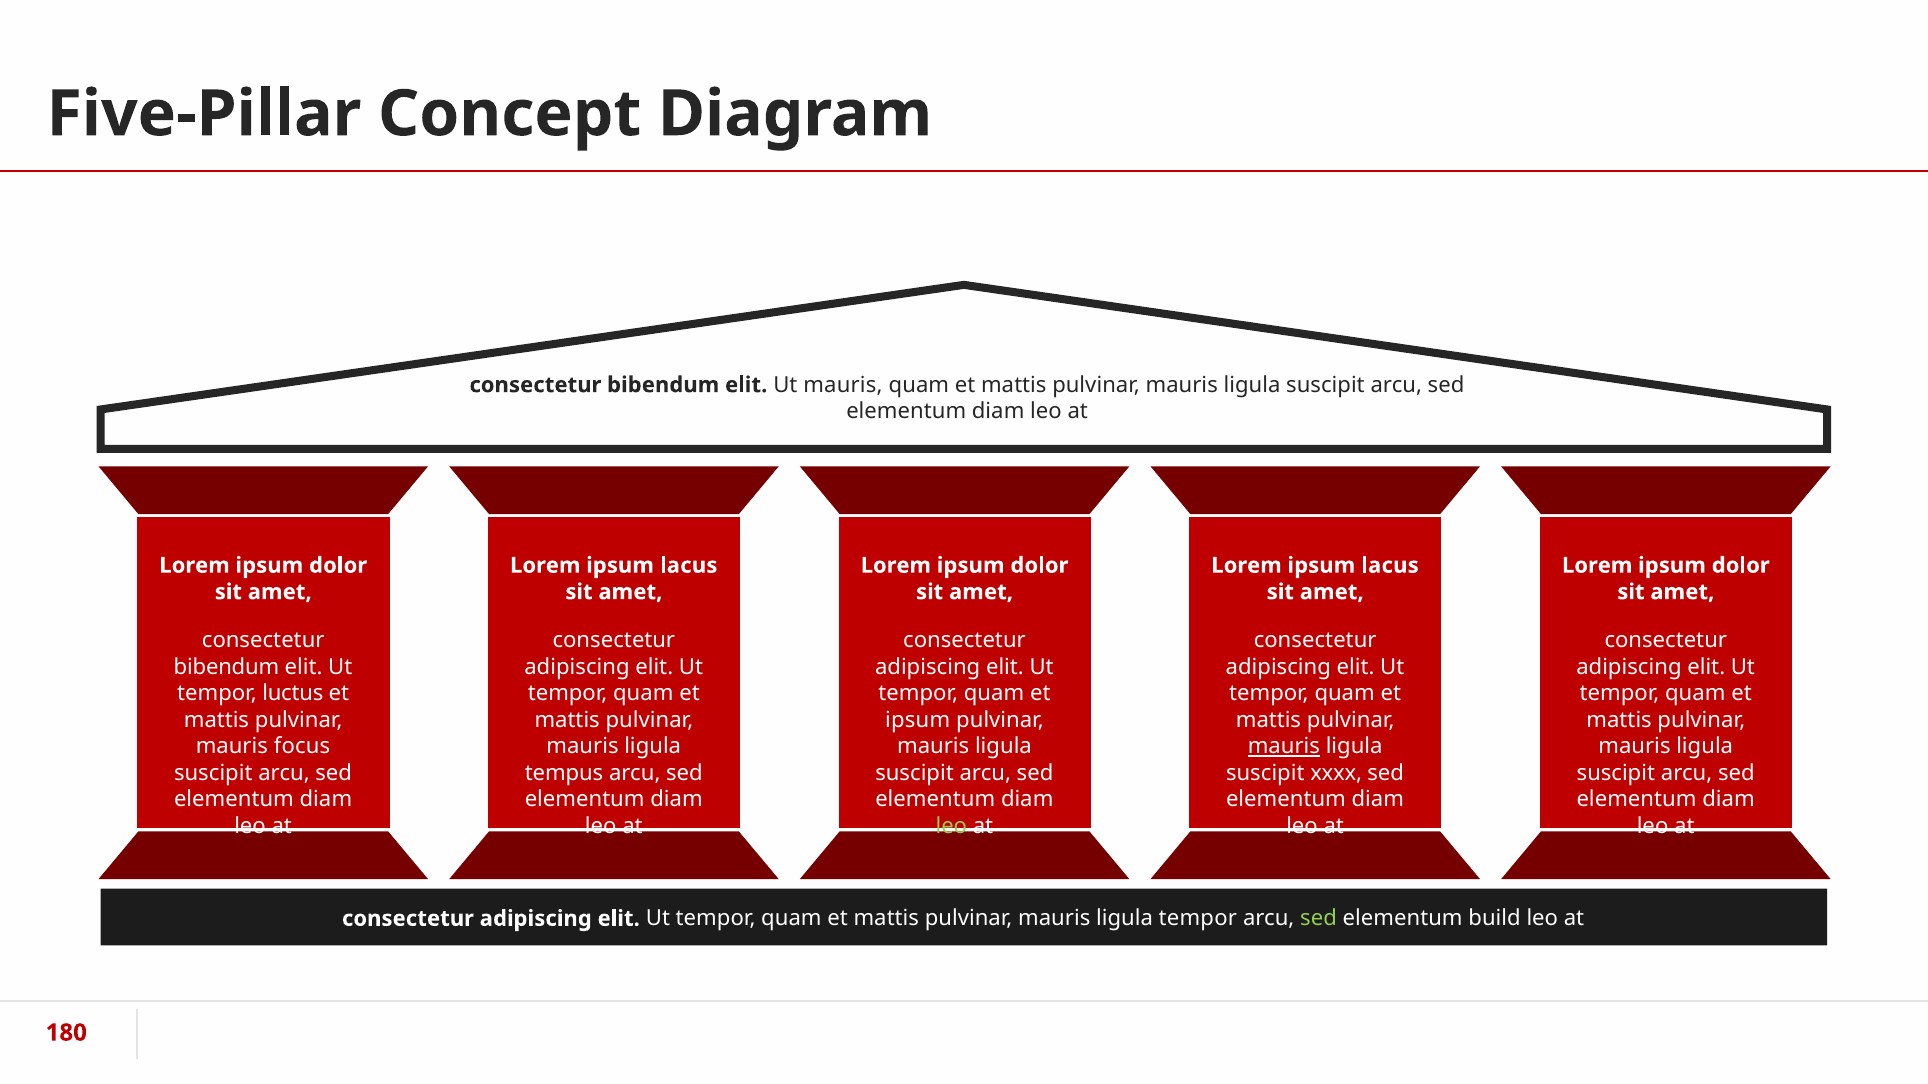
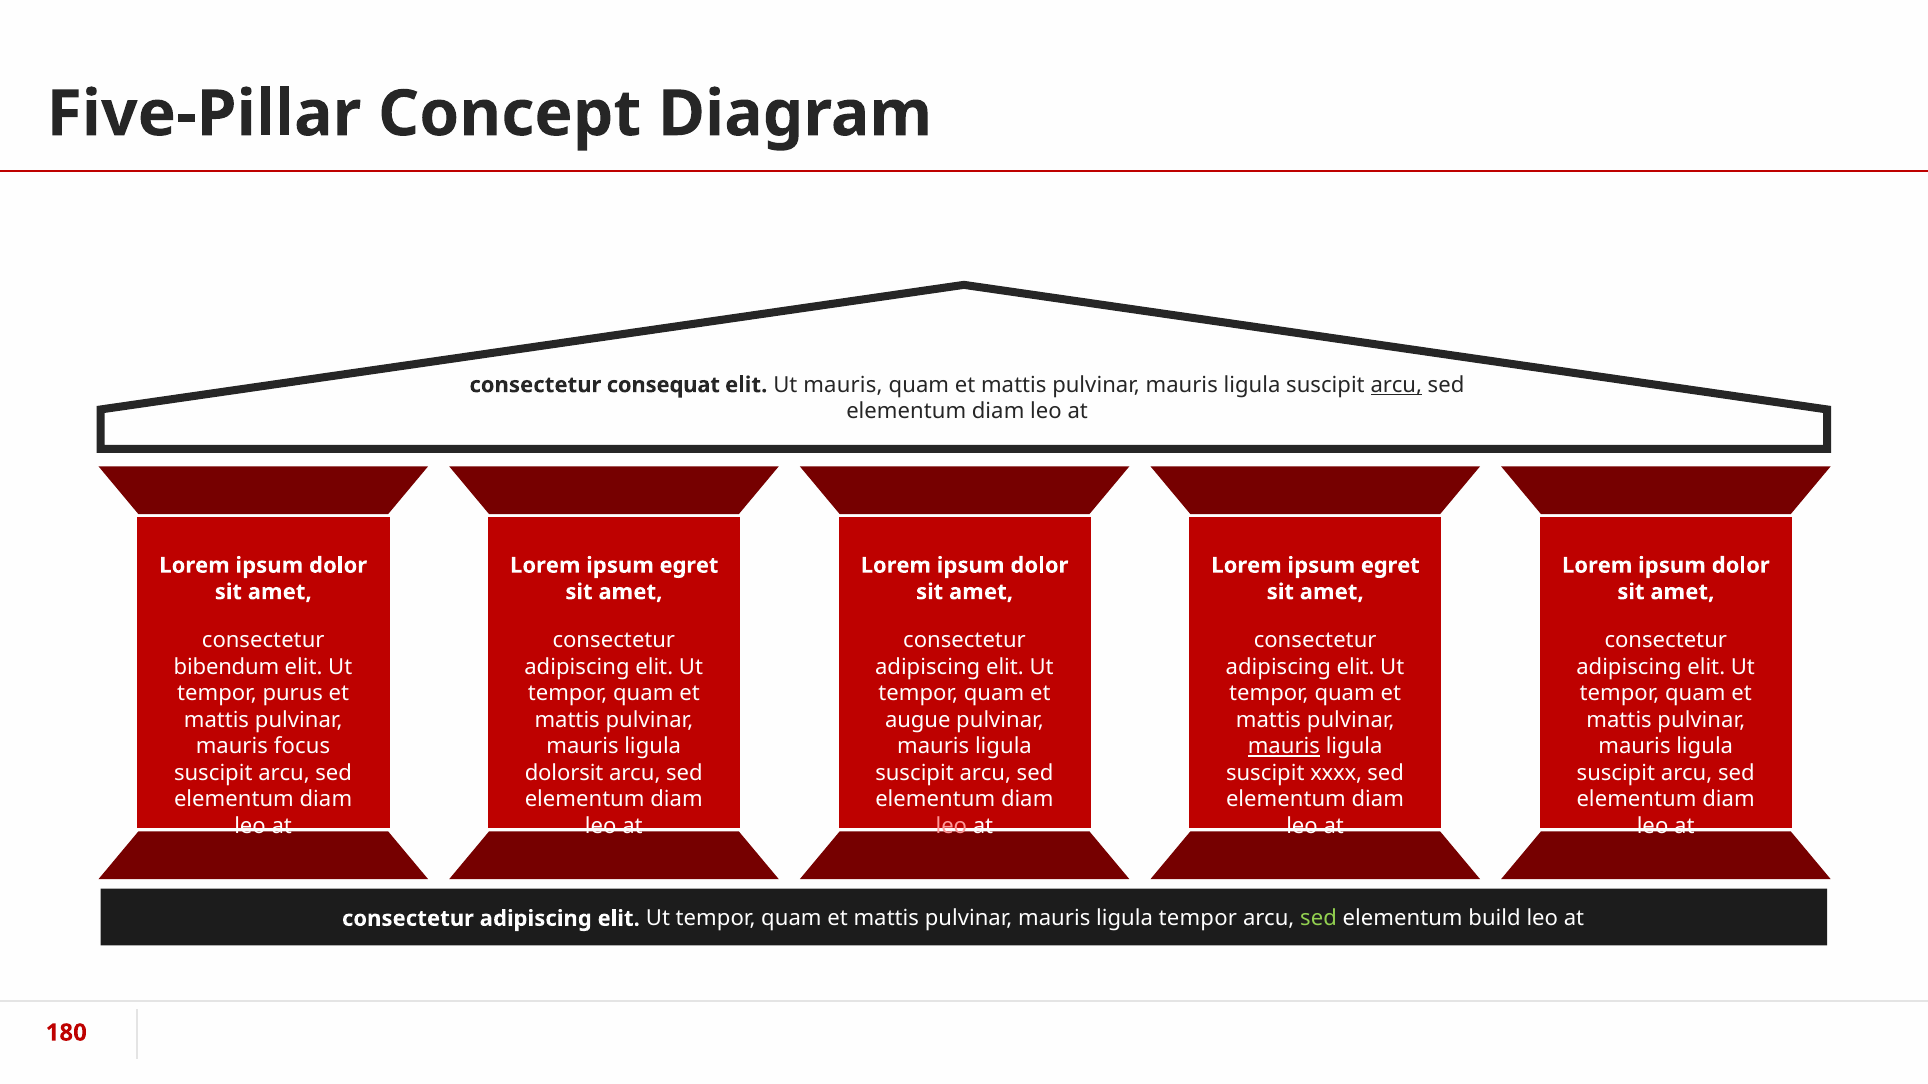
bibendum at (663, 385): bibendum -> consequat
arcu at (1396, 385) underline: none -> present
lacus at (689, 566): lacus -> egret
lacus at (1390, 566): lacus -> egret
luctus: luctus -> purus
ipsum at (918, 720): ipsum -> augue
tempus: tempus -> dolorsit
leo at (951, 826) colour: light green -> pink
